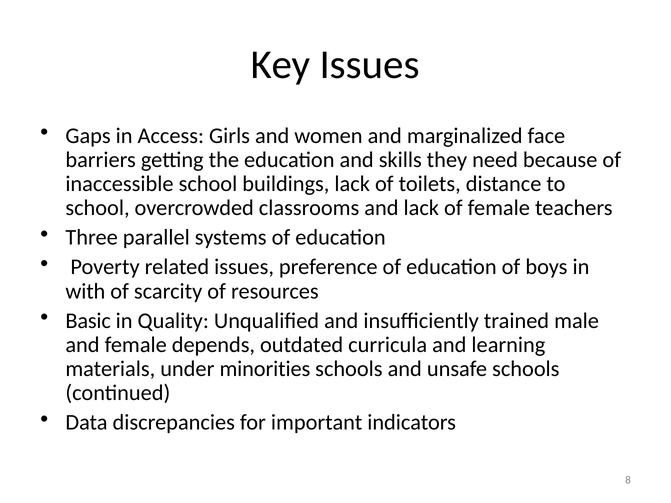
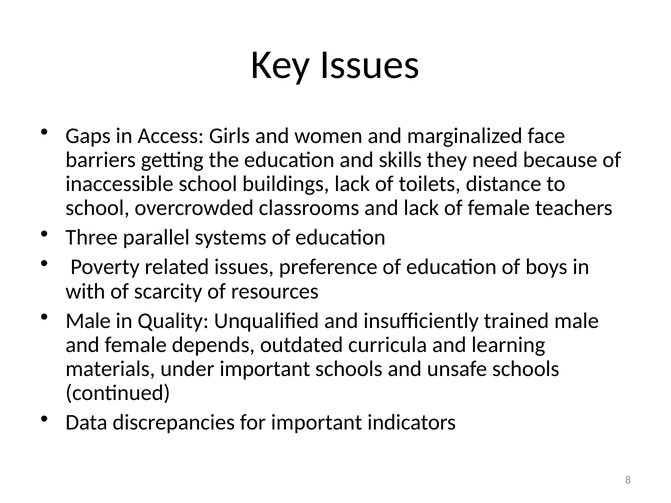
Basic at (88, 321): Basic -> Male
under minorities: minorities -> important
